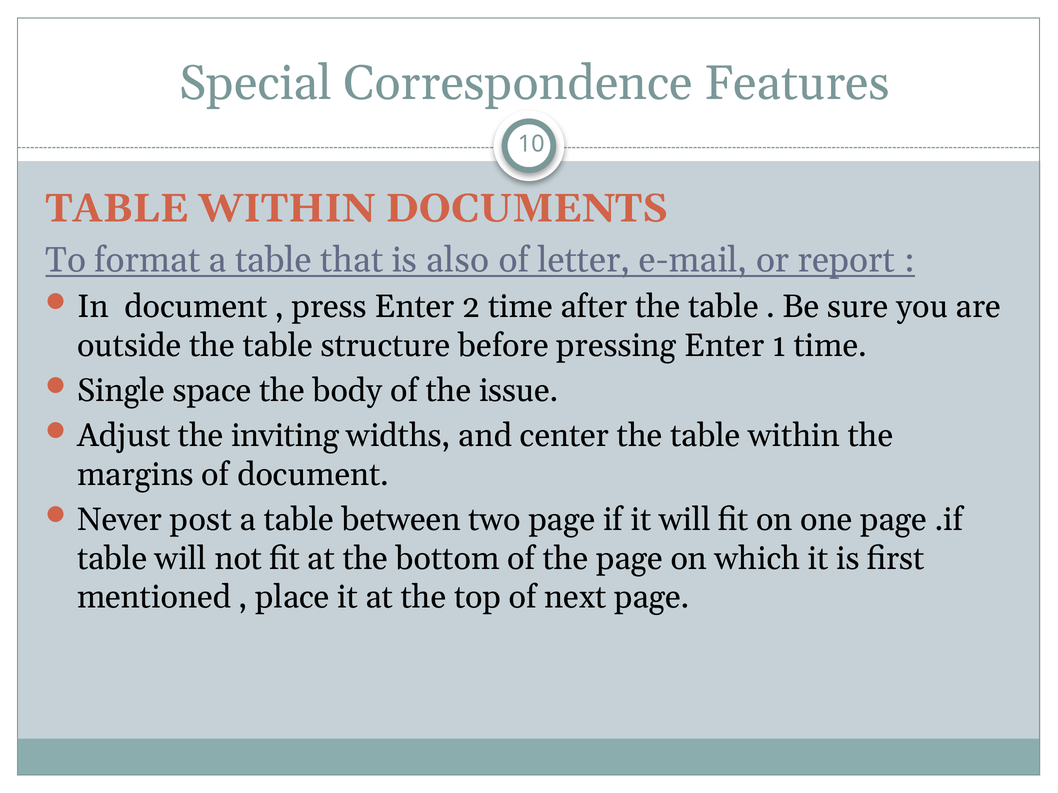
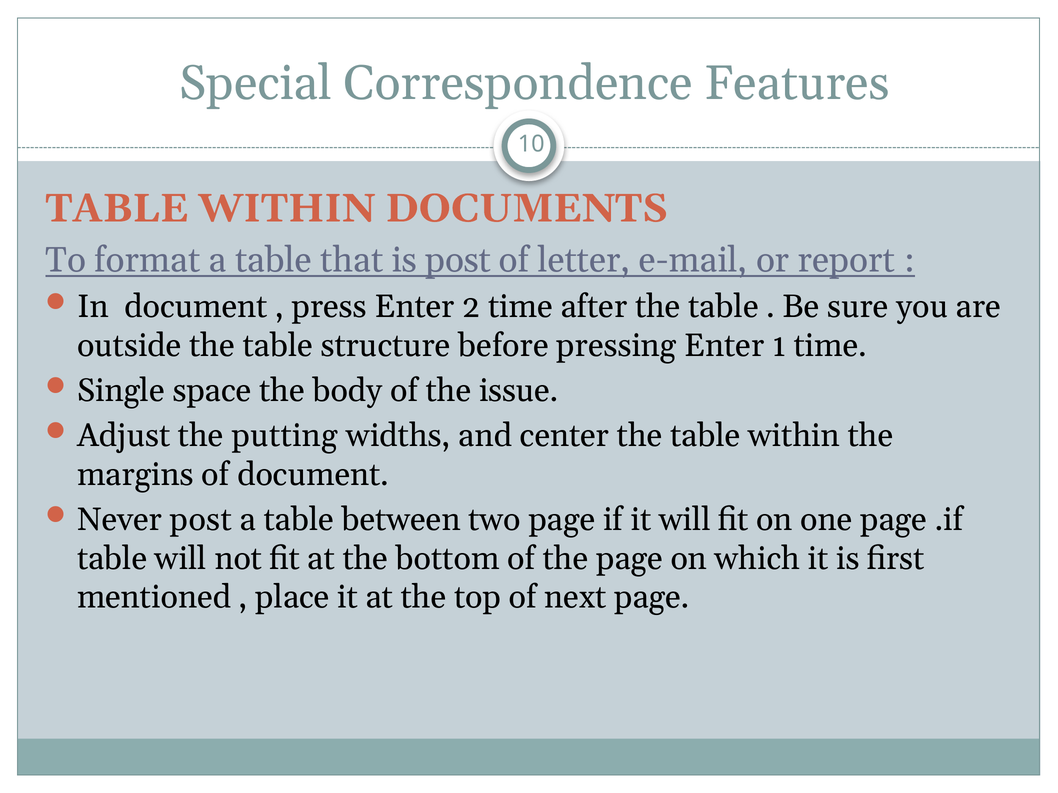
is also: also -> post
inviting: inviting -> putting
